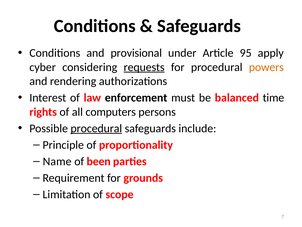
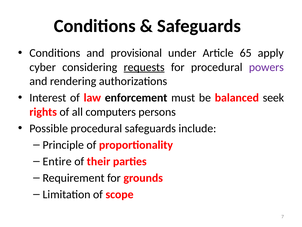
95: 95 -> 65
powers colour: orange -> purple
time: time -> seek
procedural at (96, 128) underline: present -> none
Name: Name -> Entire
been: been -> their
